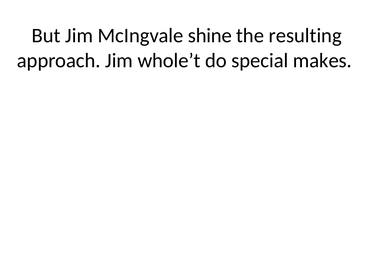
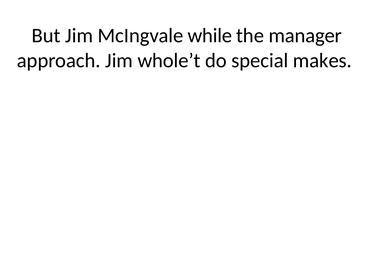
shine: shine -> while
resulting: resulting -> manager
